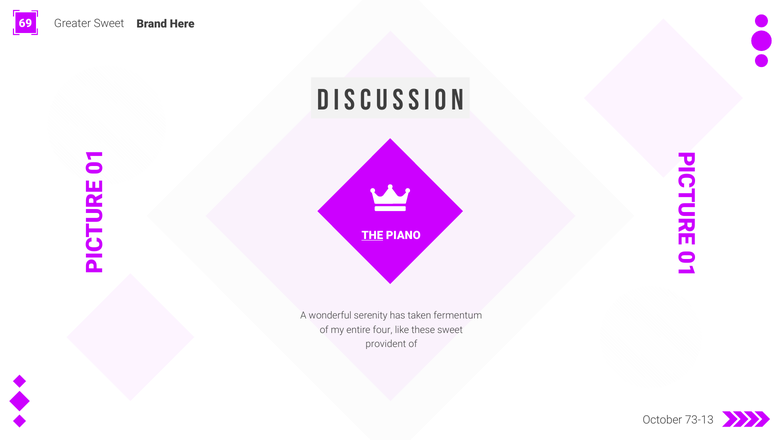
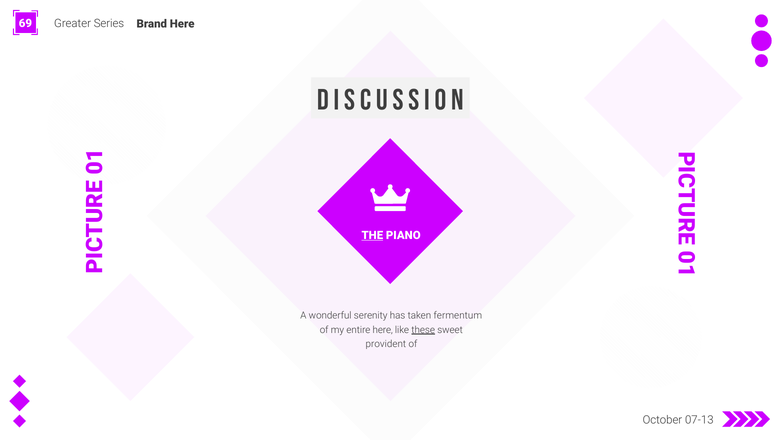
Greater Sweet: Sweet -> Series
entire four: four -> here
these underline: none -> present
73-13: 73-13 -> 07-13
